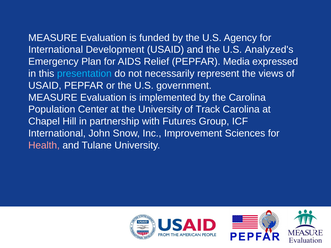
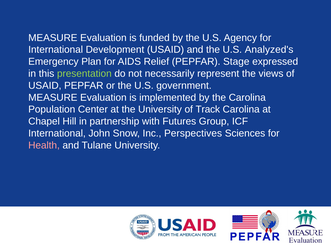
Media: Media -> Stage
presentation colour: light blue -> light green
Improvement: Improvement -> Perspectives
